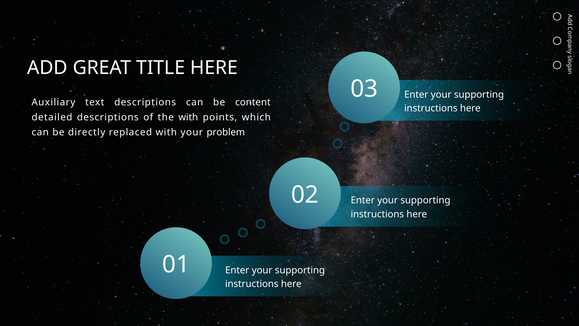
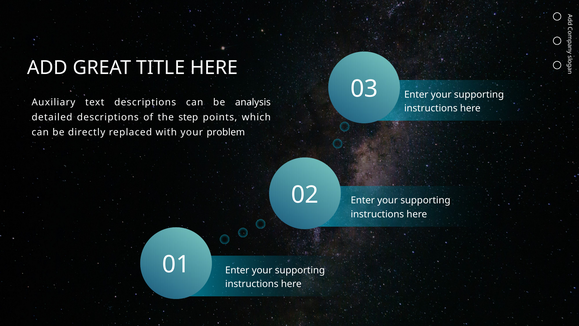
content: content -> analysis
the with: with -> step
